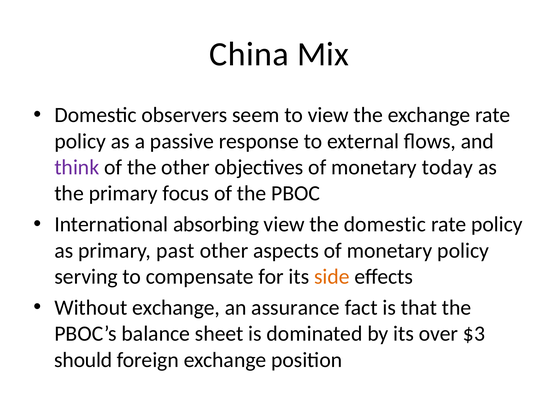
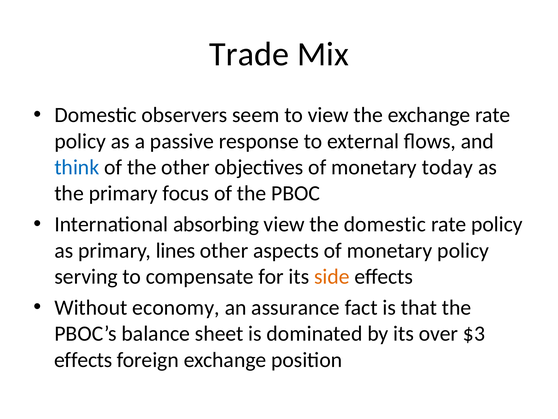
China: China -> Trade
think colour: purple -> blue
past: past -> lines
Without exchange: exchange -> economy
should at (83, 359): should -> effects
